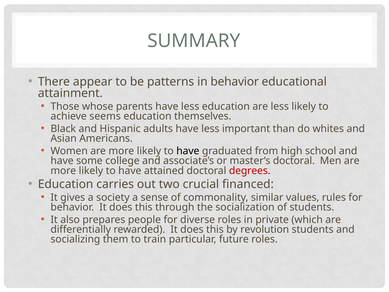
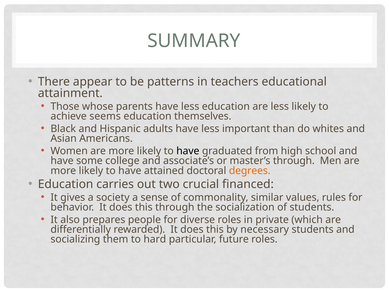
in behavior: behavior -> teachers
master’s doctoral: doctoral -> through
degrees colour: red -> orange
revolution: revolution -> necessary
train: train -> hard
